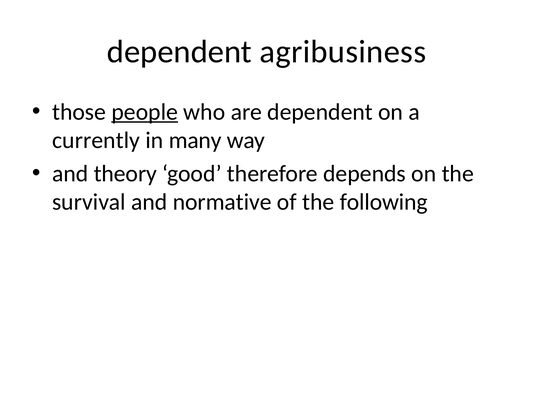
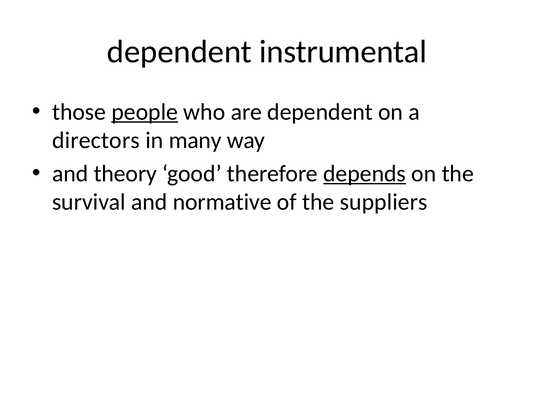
agribusiness: agribusiness -> instrumental
currently: currently -> directors
depends underline: none -> present
following: following -> suppliers
